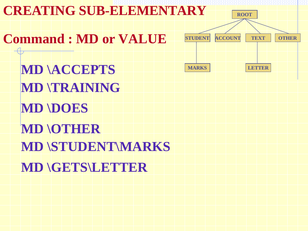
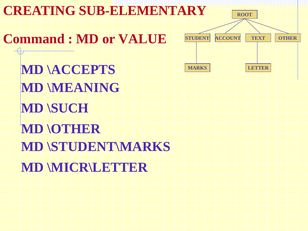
\TRAINING: \TRAINING -> \MEANING
\DOES: \DOES -> \SUCH
\GETS\LETTER: \GETS\LETTER -> \MICR\LETTER
